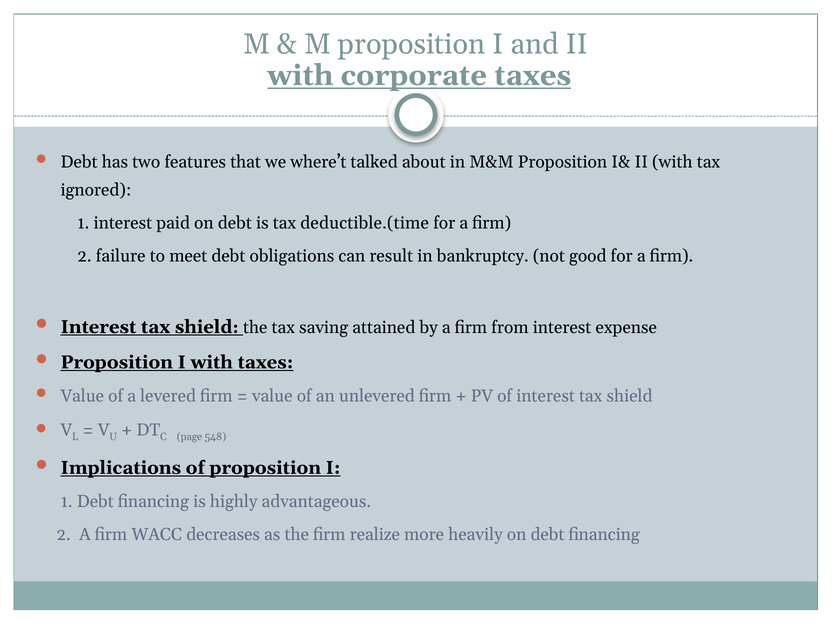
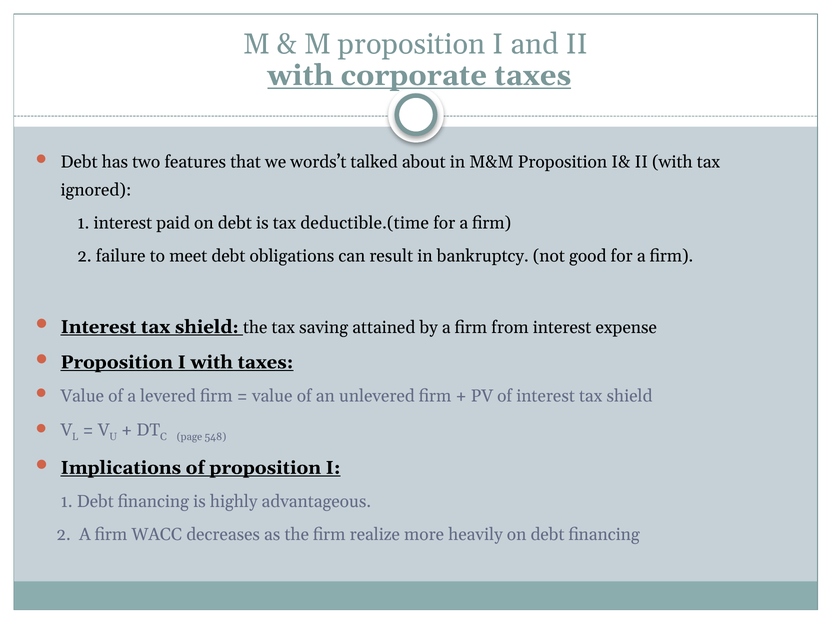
where’t: where’t -> words’t
